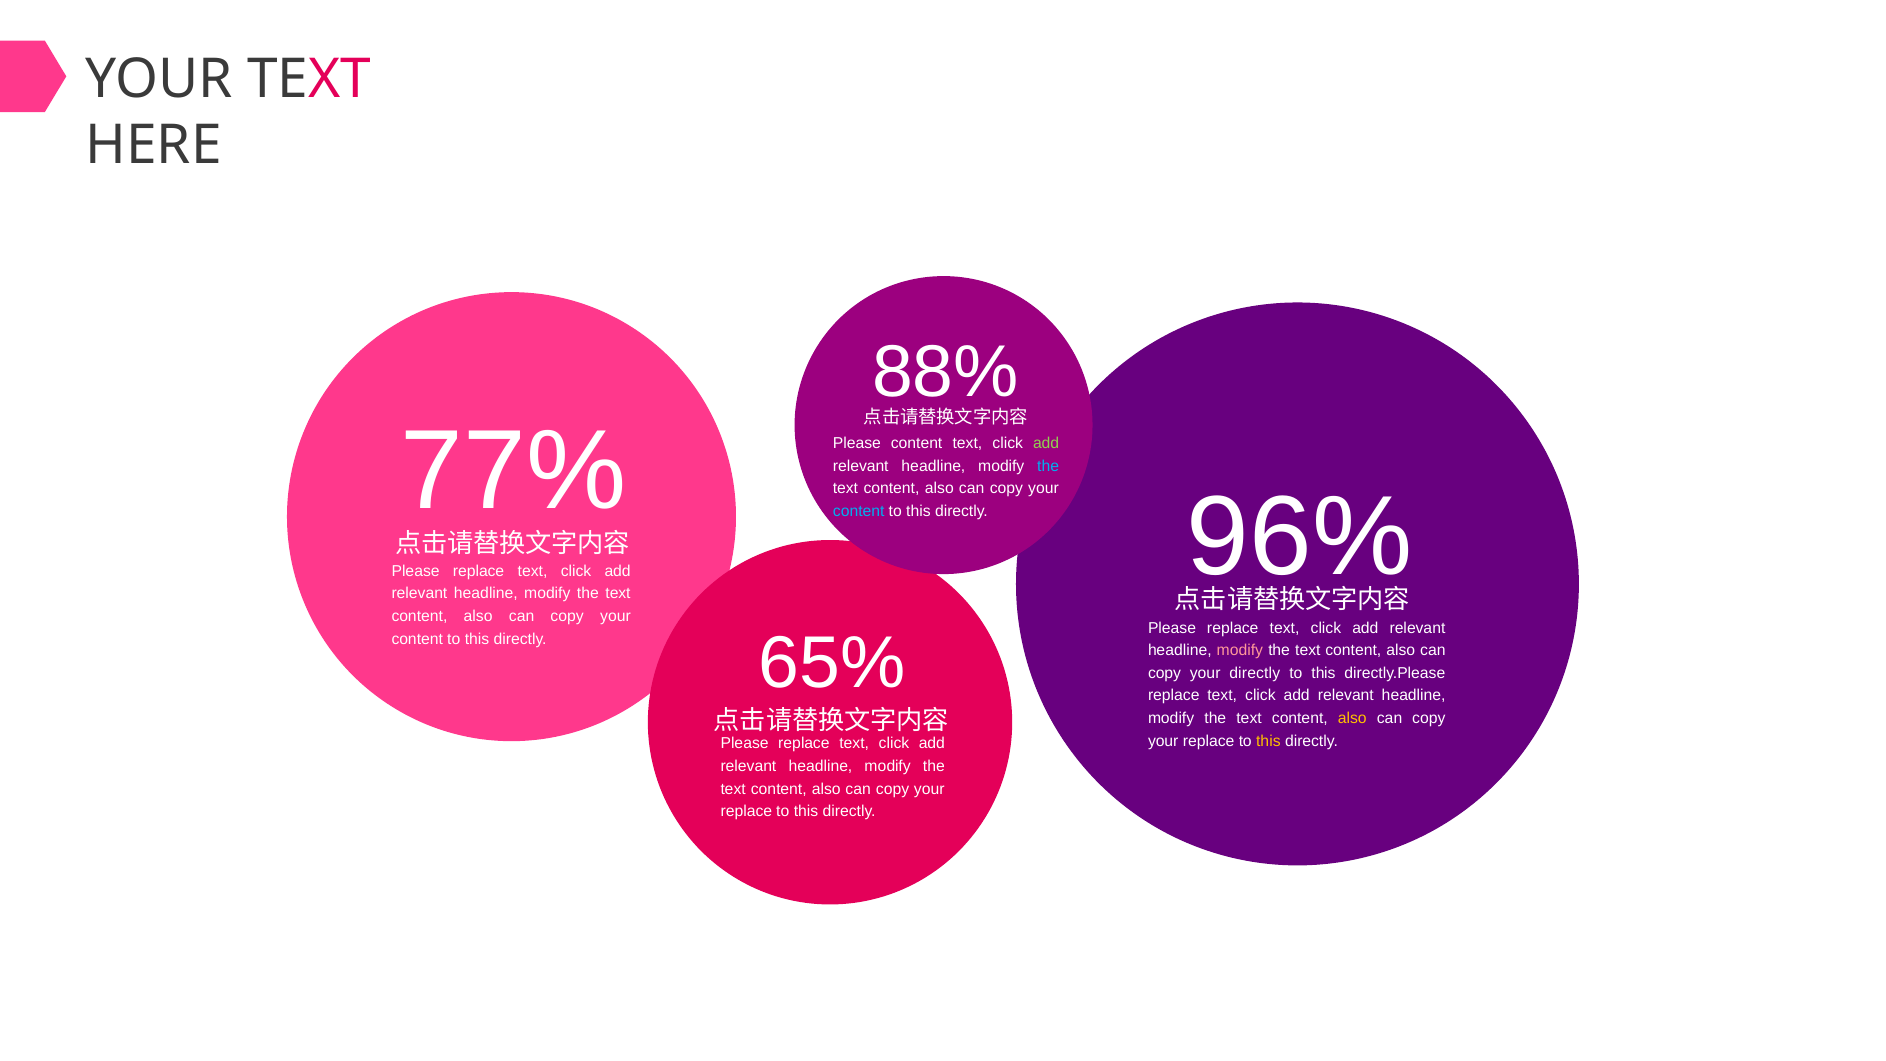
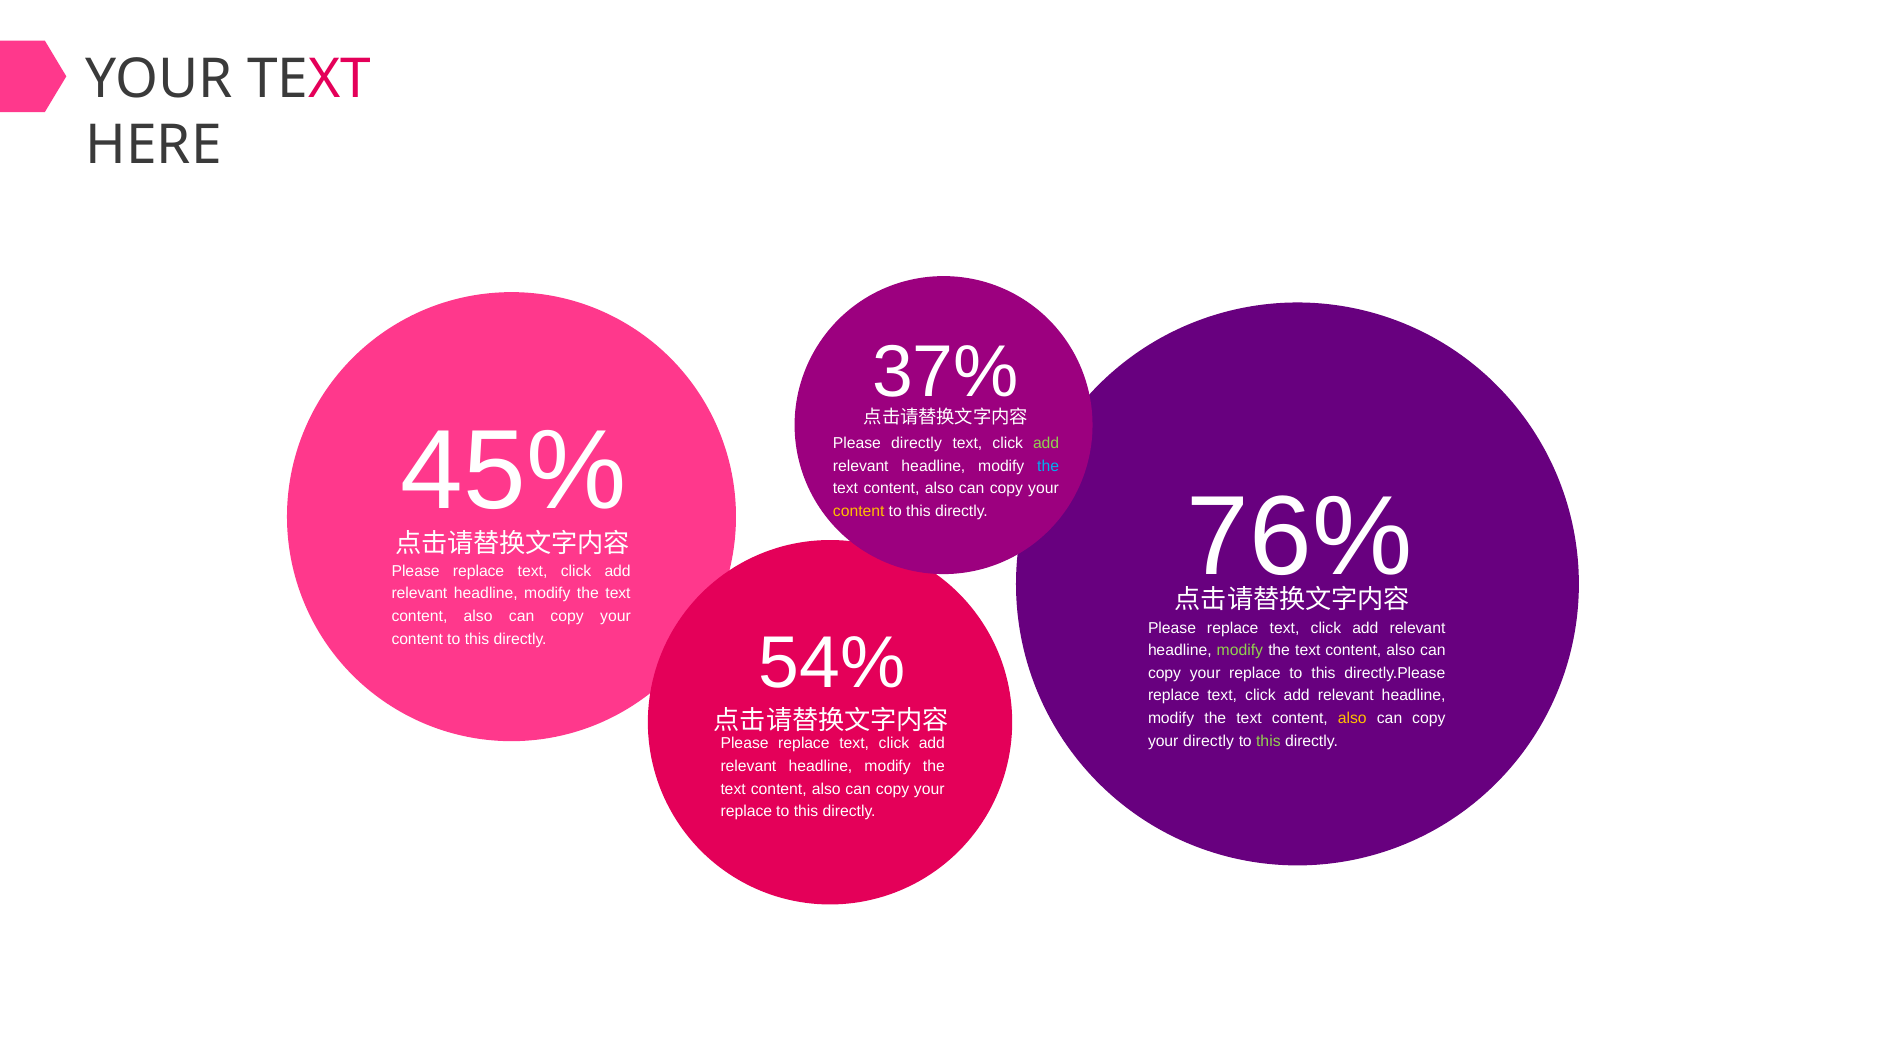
88%: 88% -> 37%
77%: 77% -> 45%
Please content: content -> directly
96%: 96% -> 76%
content at (859, 511) colour: light blue -> yellow
65%: 65% -> 54%
modify at (1240, 651) colour: pink -> light green
directly at (1255, 673): directly -> replace
replace at (1209, 741): replace -> directly
this at (1268, 741) colour: yellow -> light green
